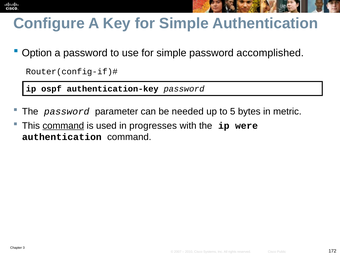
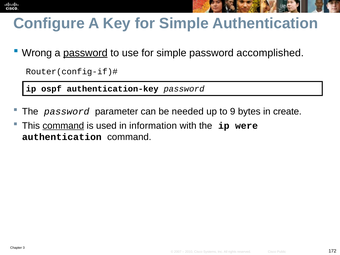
Option: Option -> Wrong
password at (85, 53) underline: none -> present
5: 5 -> 9
metric: metric -> create
progresses: progresses -> information
